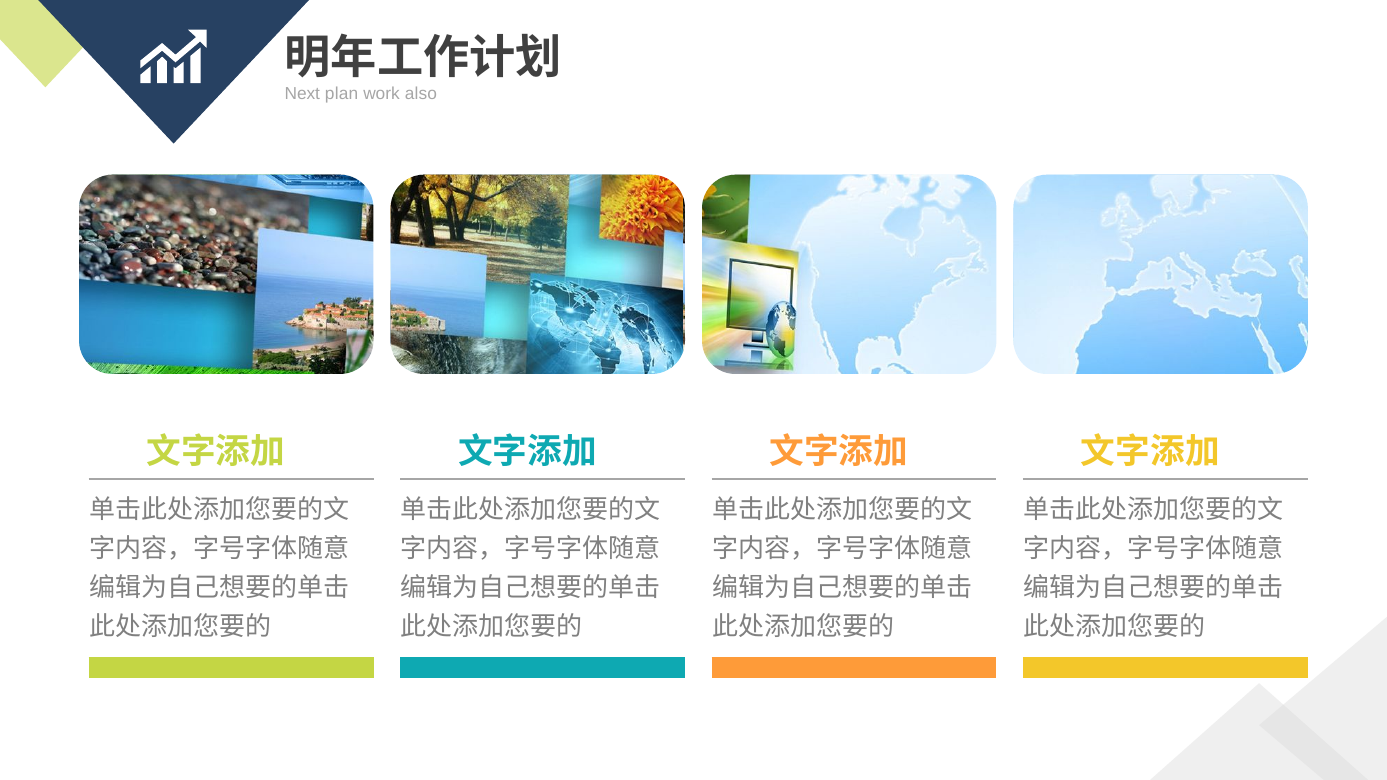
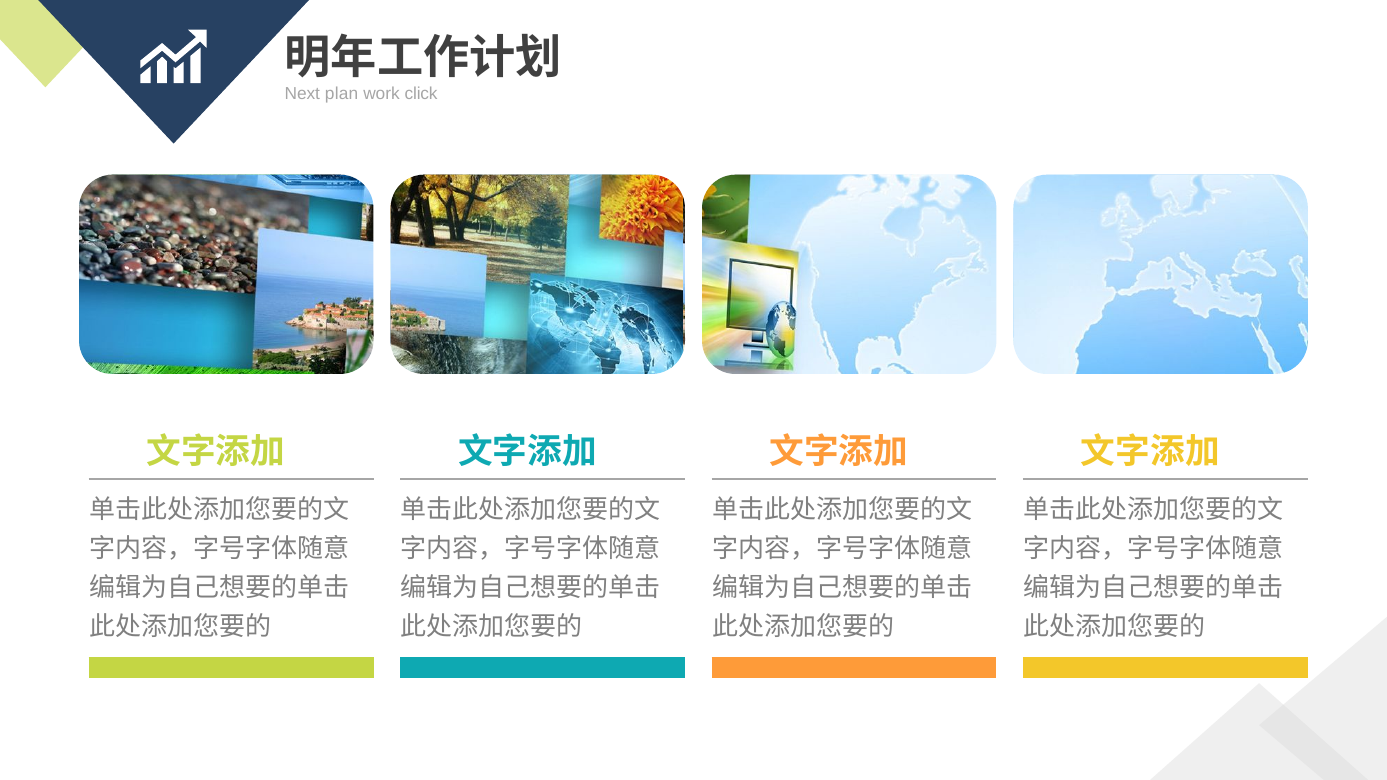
also: also -> click
